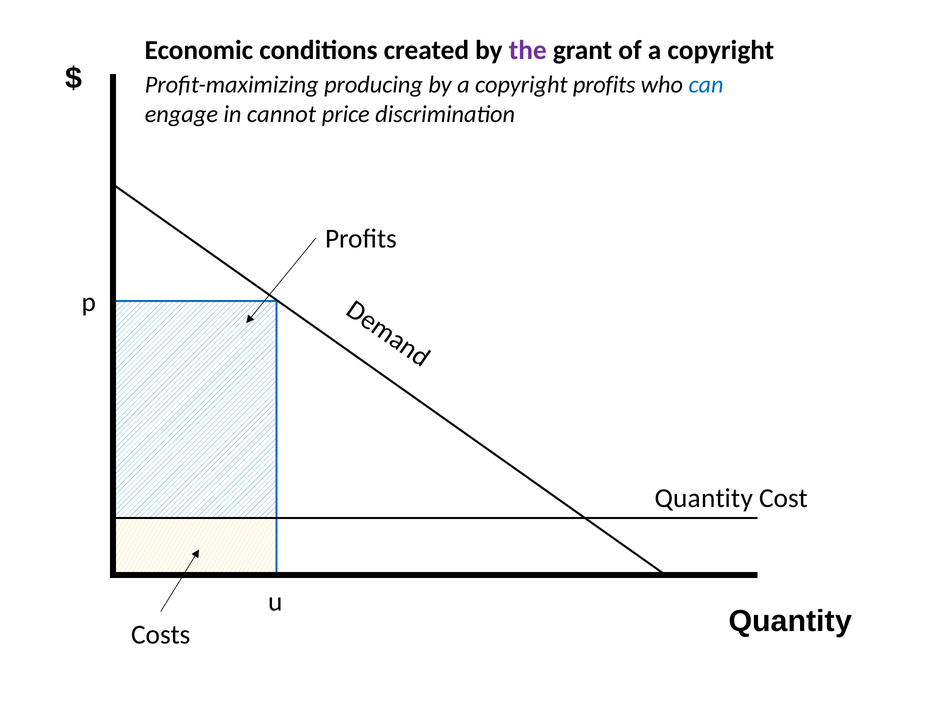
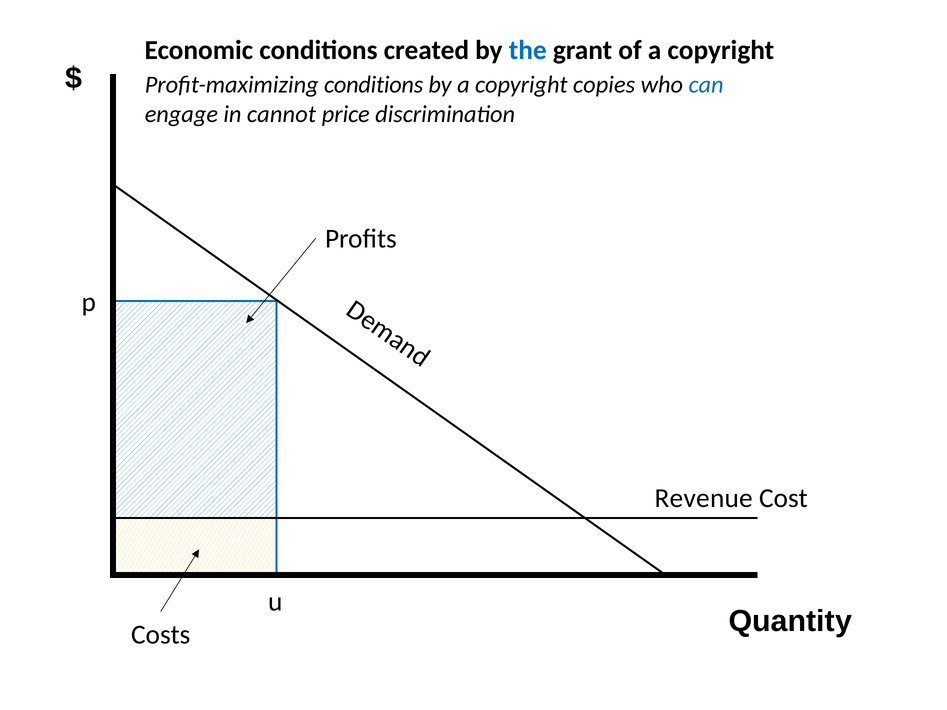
the colour: purple -> blue
Profit-maximizing producing: producing -> conditions
copyright profits: profits -> copies
Quantity at (704, 498): Quantity -> Revenue
